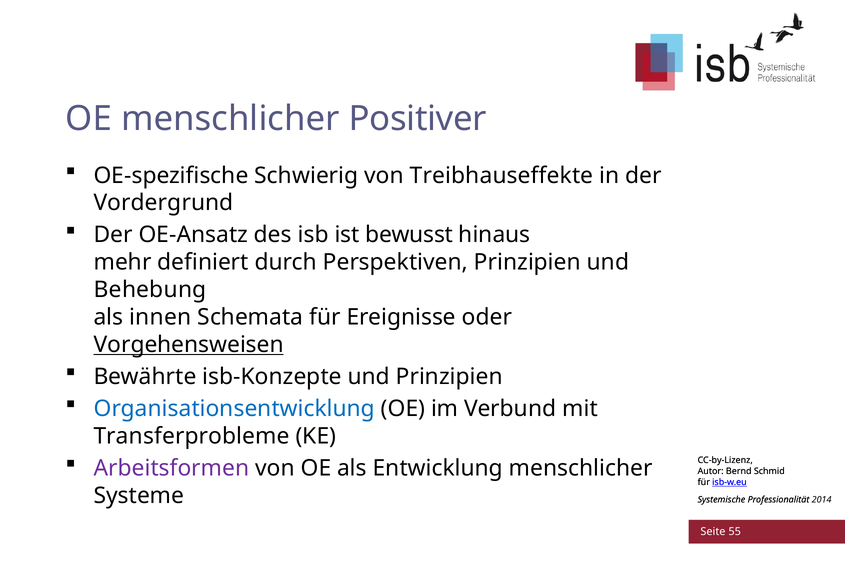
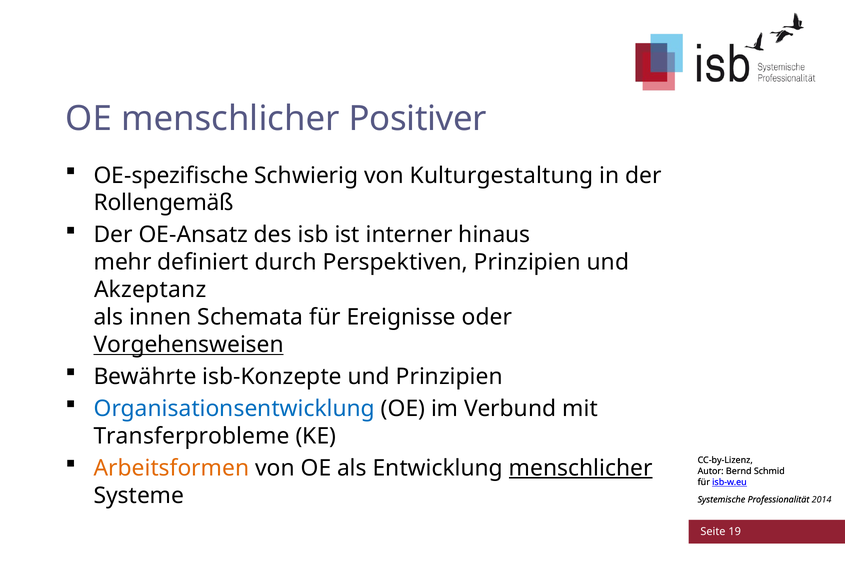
Treibhauseffekte: Treibhauseffekte -> Kulturgestaltung
Vordergrund: Vordergrund -> Rollengemäß
bewusst: bewusst -> interner
Behebung: Behebung -> Akzeptanz
Arbeitsformen colour: purple -> orange
menschlicher at (581, 468) underline: none -> present
55: 55 -> 19
